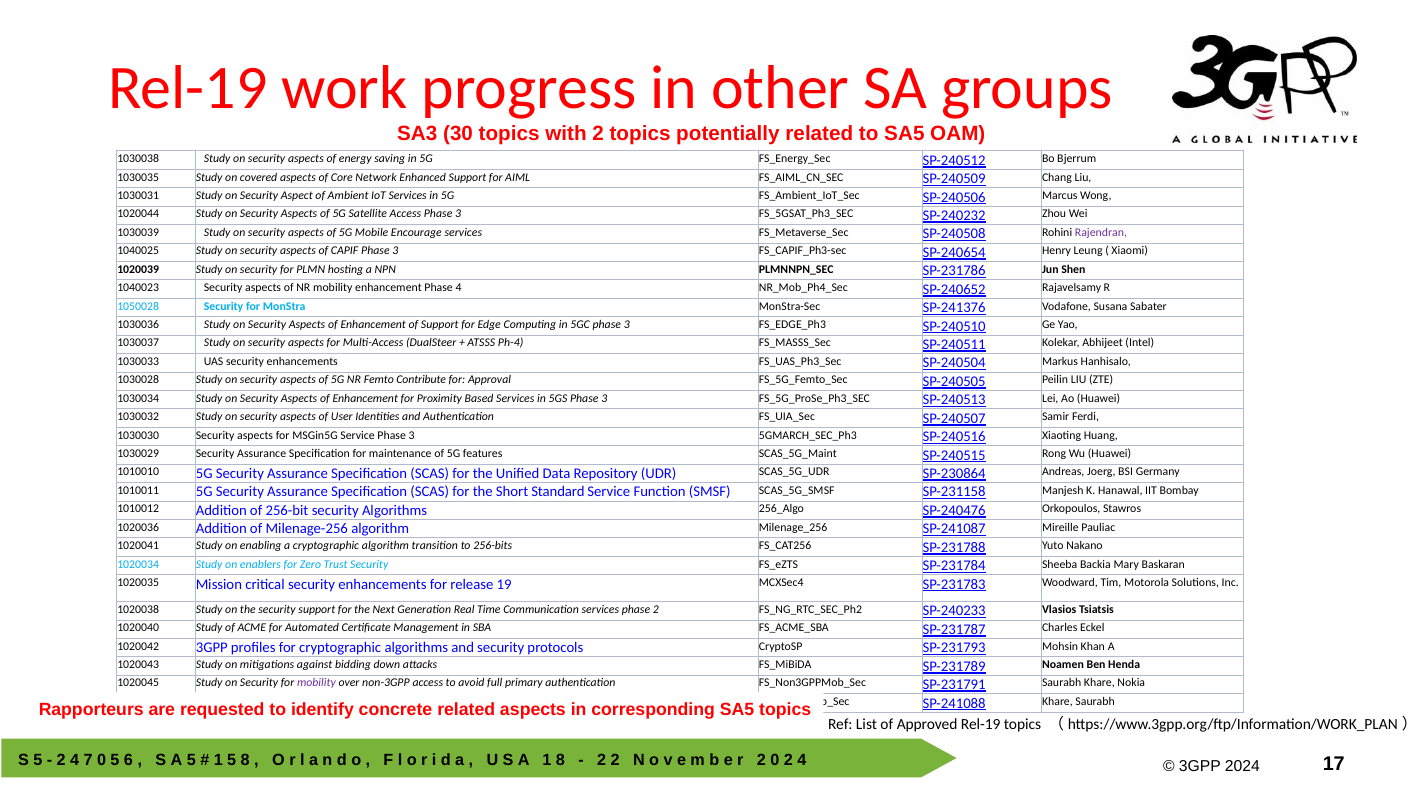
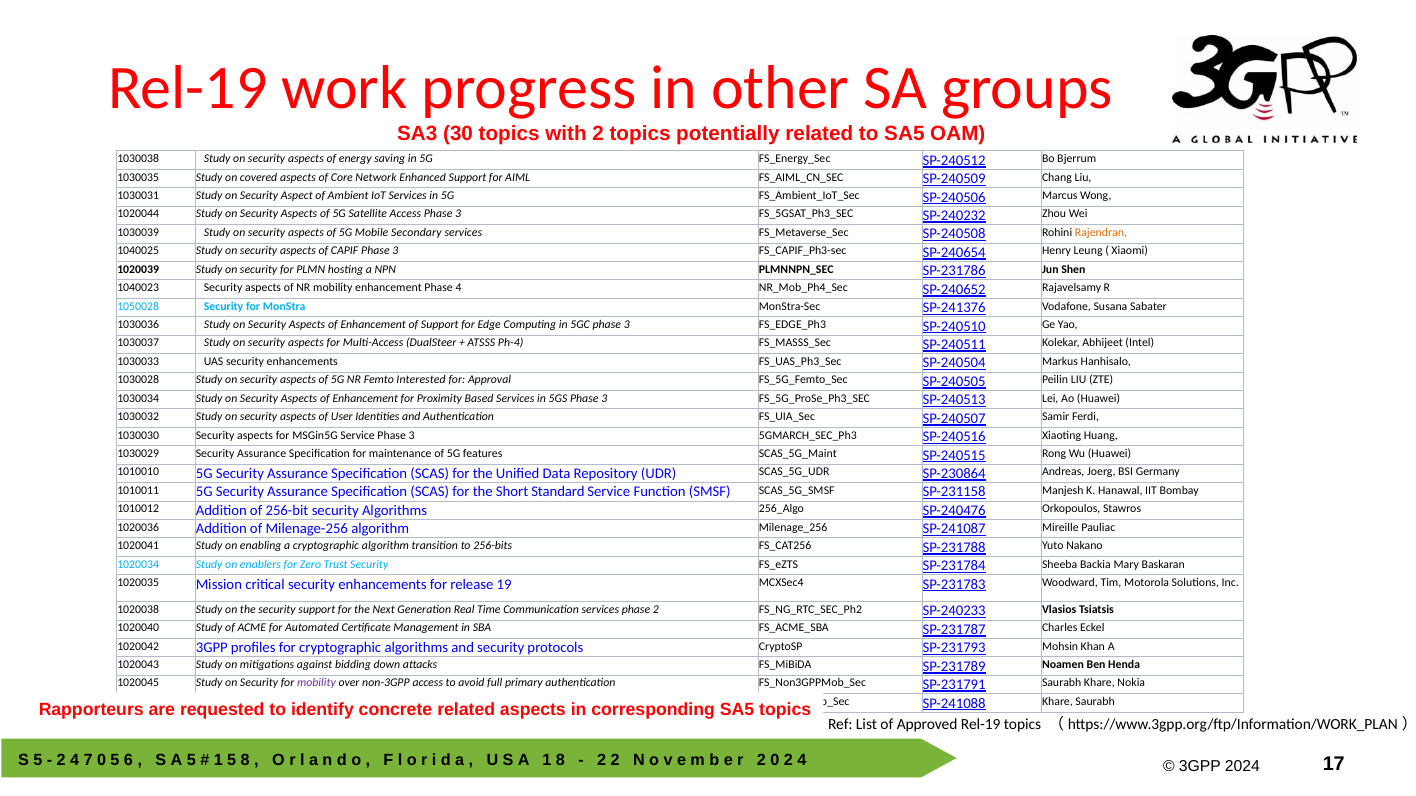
Encourage: Encourage -> Secondary
Rajendran colour: purple -> orange
Contribute: Contribute -> Interested
